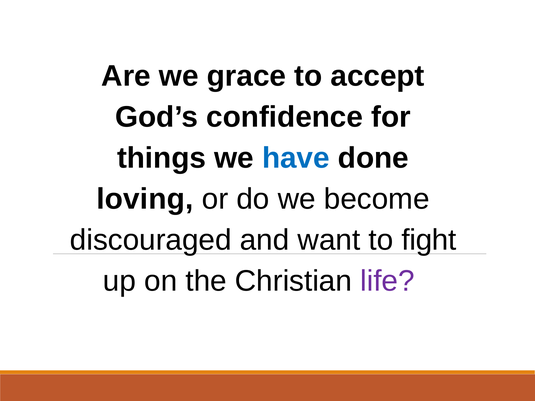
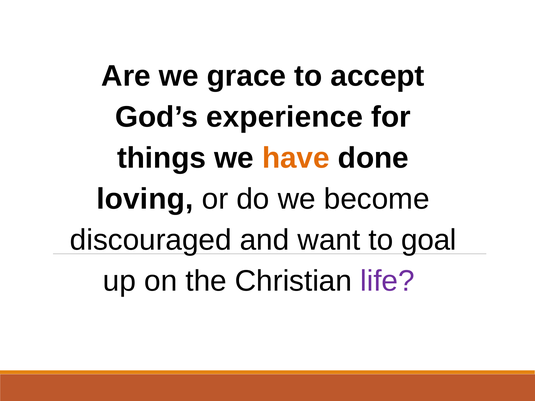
confidence: confidence -> experience
have colour: blue -> orange
fight: fight -> goal
